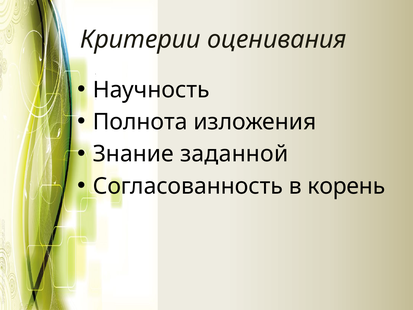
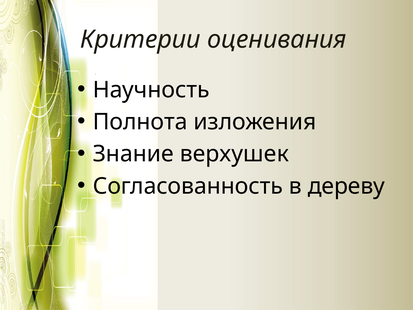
заданной: заданной -> верхушек
корень: корень -> дереву
